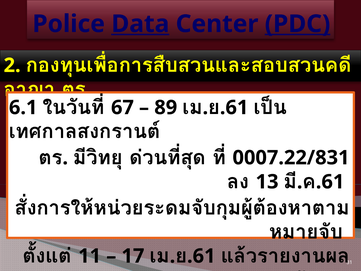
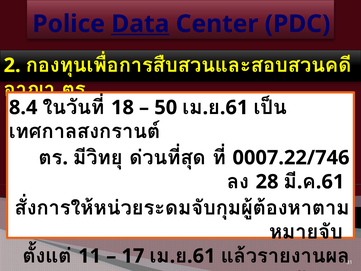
PDC underline: present -> none
6.1: 6.1 -> 8.4
67: 67 -> 18
89: 89 -> 50
0007.22/831: 0007.22/831 -> 0007.22/746
13: 13 -> 28
